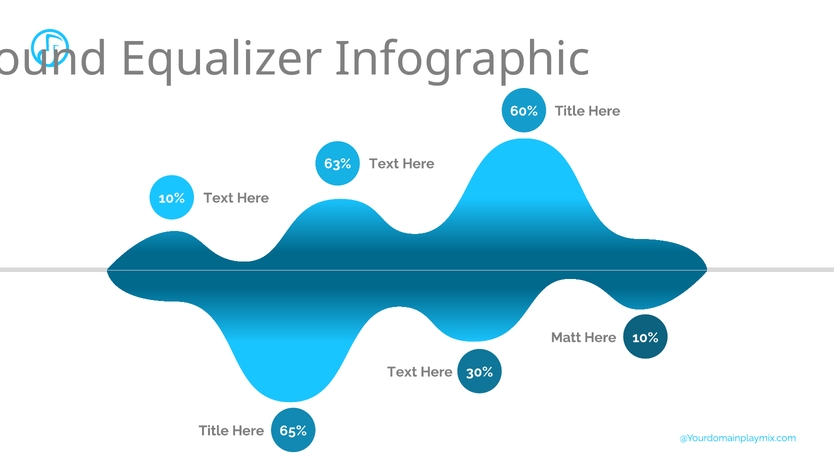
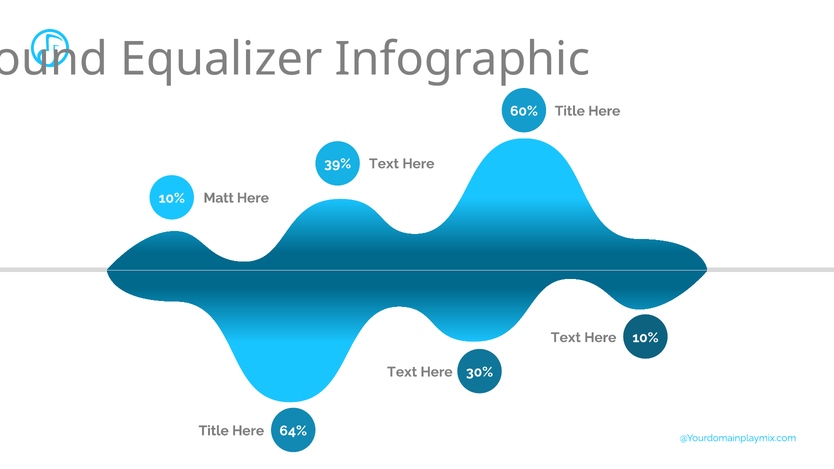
63%: 63% -> 39%
Text at (218, 198): Text -> Matt
Matt at (566, 338): Matt -> Text
65%: 65% -> 64%
